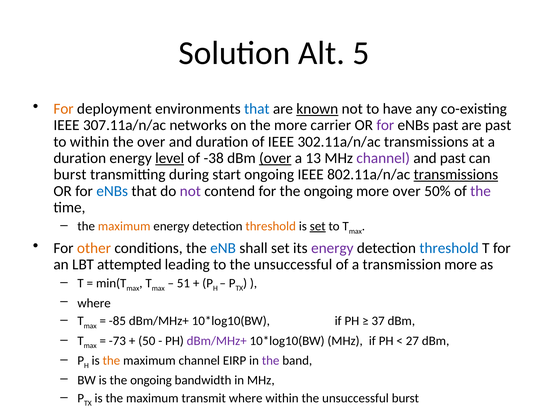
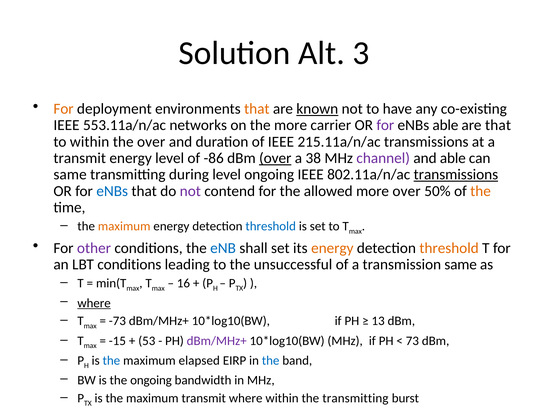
5: 5 -> 3
that at (257, 109) colour: blue -> orange
307.11a/n/ac: 307.11a/n/ac -> 553.11a/n/ac
eNBs past: past -> able
are past: past -> that
302.11a/n/ac: 302.11a/n/ac -> 215.11a/n/ac
duration at (80, 158): duration -> transmit
level at (170, 158) underline: present -> none
-38: -38 -> -86
13: 13 -> 38
and past: past -> able
burst at (70, 175): burst -> same
during start: start -> level
for the ongoing: ongoing -> allowed
the at (481, 191) colour: purple -> orange
threshold at (271, 226) colour: orange -> blue
set at (318, 226) underline: present -> none
other colour: orange -> purple
energy at (332, 248) colour: purple -> orange
threshold at (449, 248) colour: blue -> orange
LBT attempted: attempted -> conditions
transmission more: more -> same
51: 51 -> 16
where at (94, 303) underline: none -> present
-85: -85 -> -73
37: 37 -> 13
-73: -73 -> -15
50: 50 -> 53
27: 27 -> 73
the at (111, 361) colour: orange -> blue
maximum channel: channel -> elapsed
the at (271, 361) colour: purple -> blue
within the unsuccessful: unsuccessful -> transmitting
